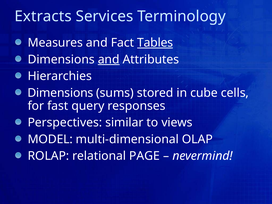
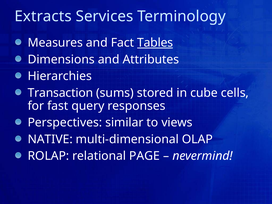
and at (109, 59) underline: present -> none
Dimensions at (60, 93): Dimensions -> Transaction
MODEL: MODEL -> NATIVE
